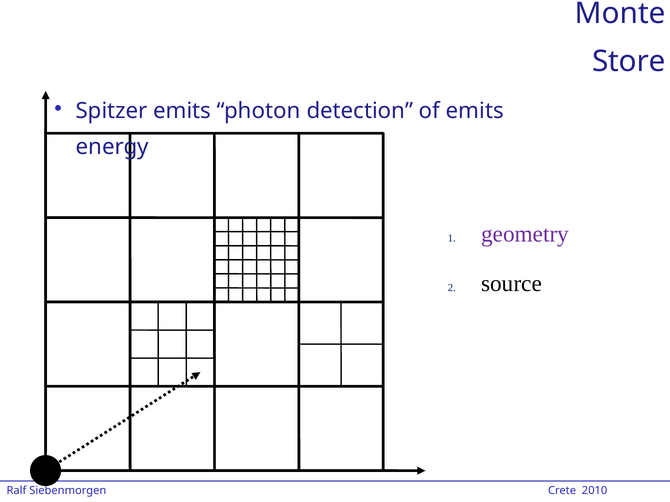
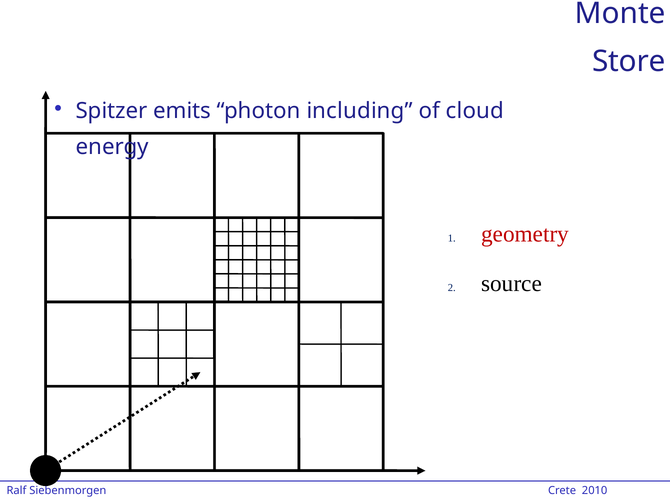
detection: detection -> including
of emits: emits -> cloud
geometry colour: purple -> red
